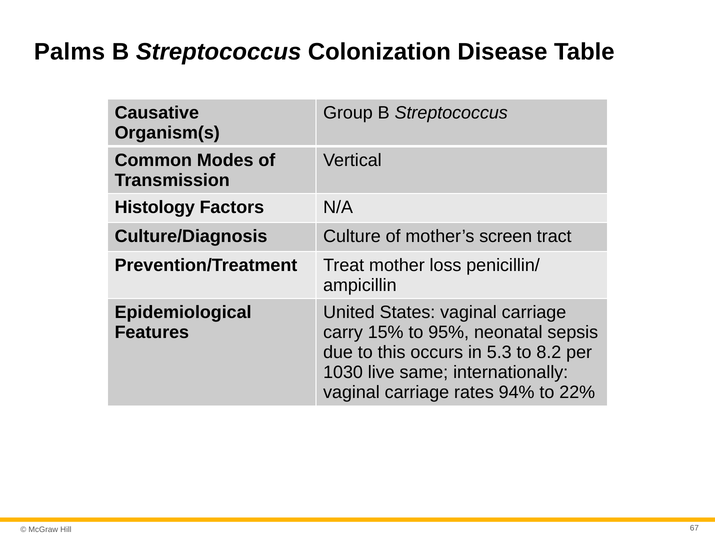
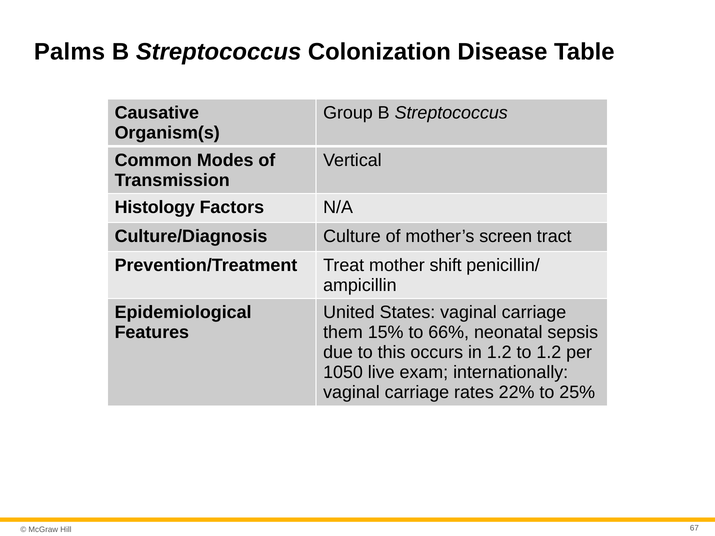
loss: loss -> shift
carry: carry -> them
95%: 95% -> 66%
in 5.3: 5.3 -> 1.2
to 8.2: 8.2 -> 1.2
1030: 1030 -> 1050
same: same -> exam
94%: 94% -> 22%
22%: 22% -> 25%
